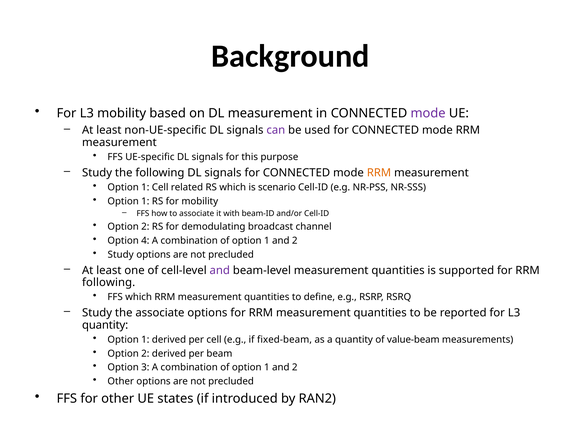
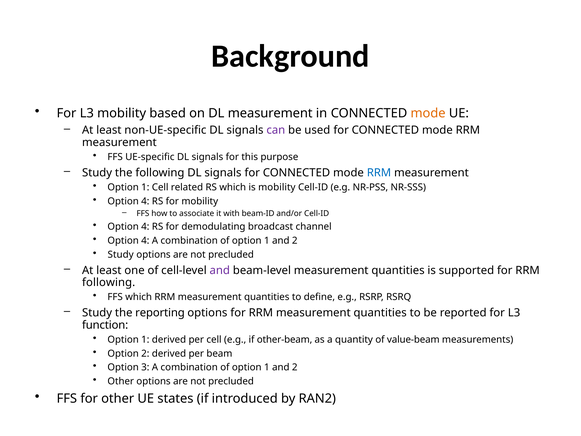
mode at (428, 113) colour: purple -> orange
RRM at (379, 173) colour: orange -> blue
is scenario: scenario -> mobility
1 at (145, 201): 1 -> 4
2 at (145, 227): 2 -> 4
the associate: associate -> reporting
quantity at (105, 325): quantity -> function
fixed-beam: fixed-beam -> other-beam
